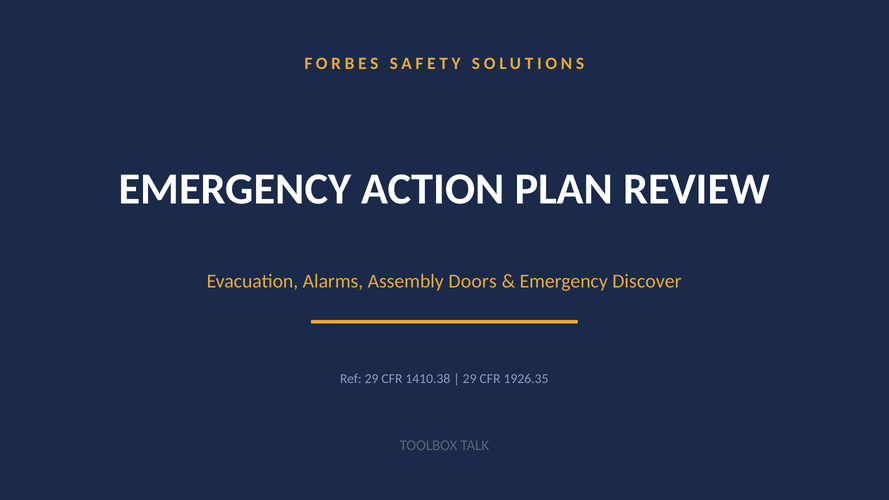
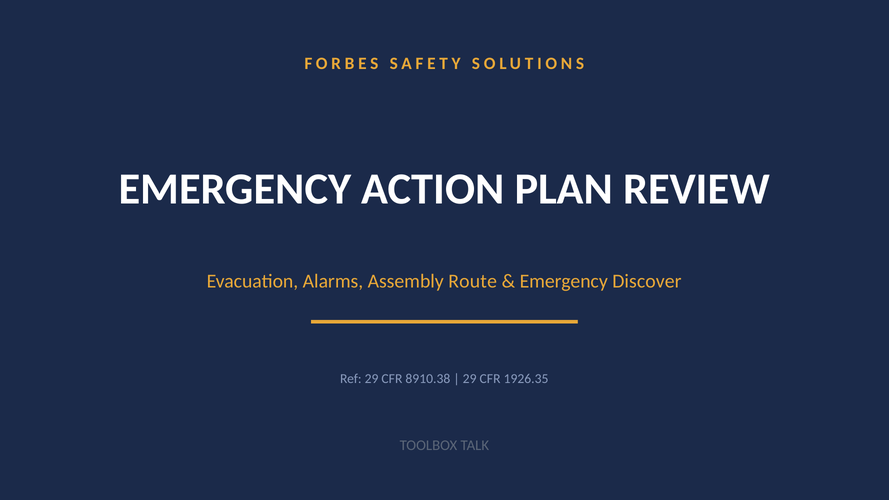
Doors: Doors -> Route
1410.38: 1410.38 -> 8910.38
